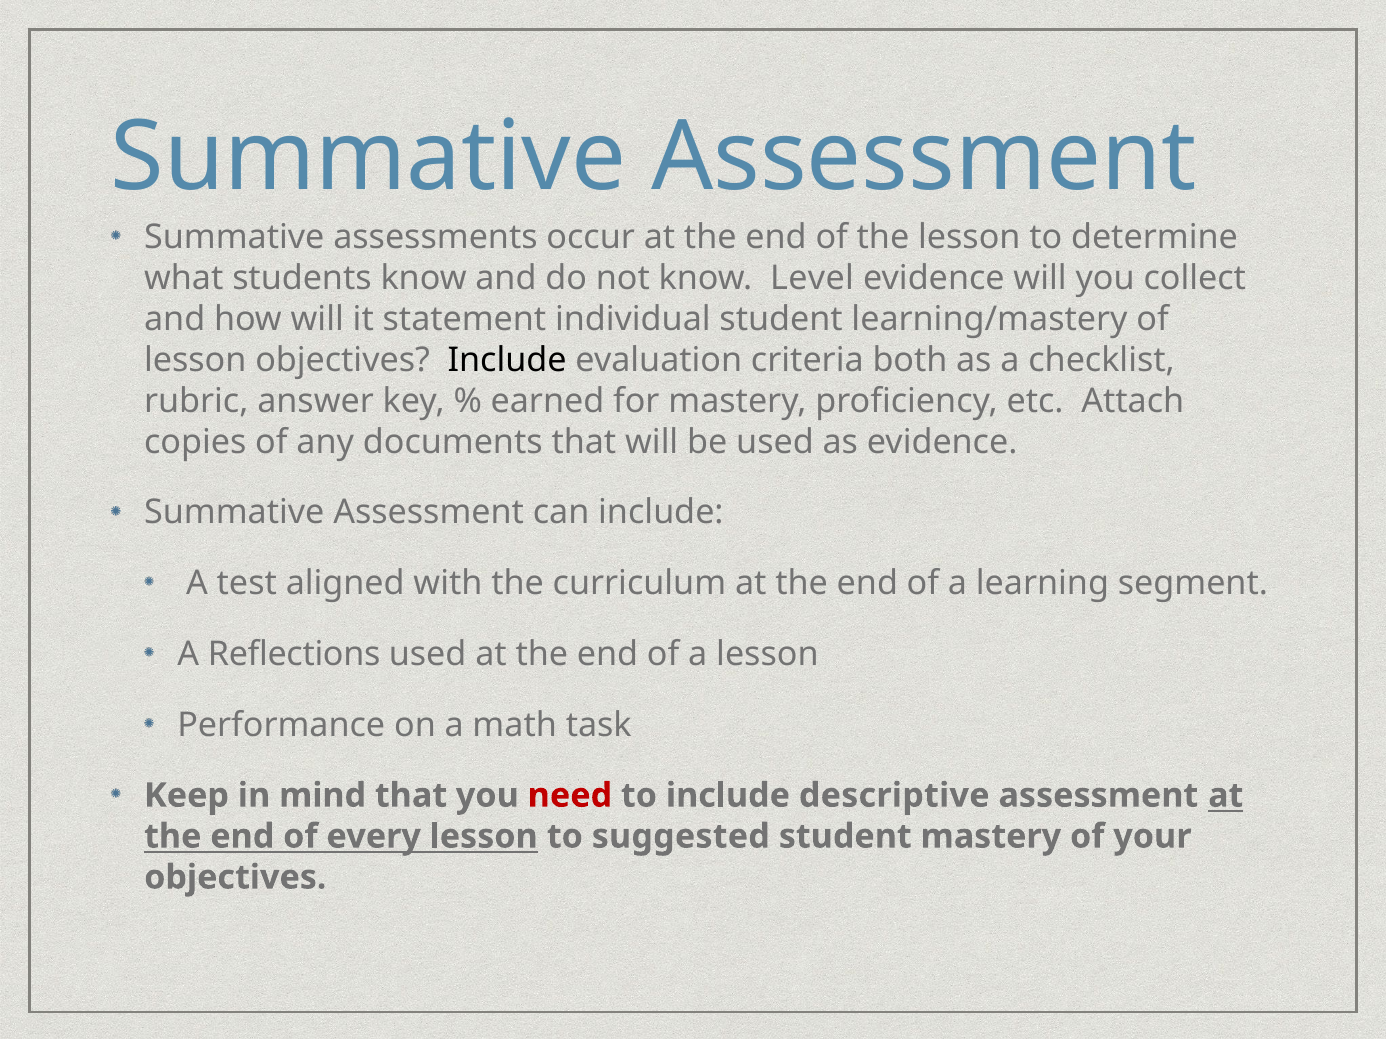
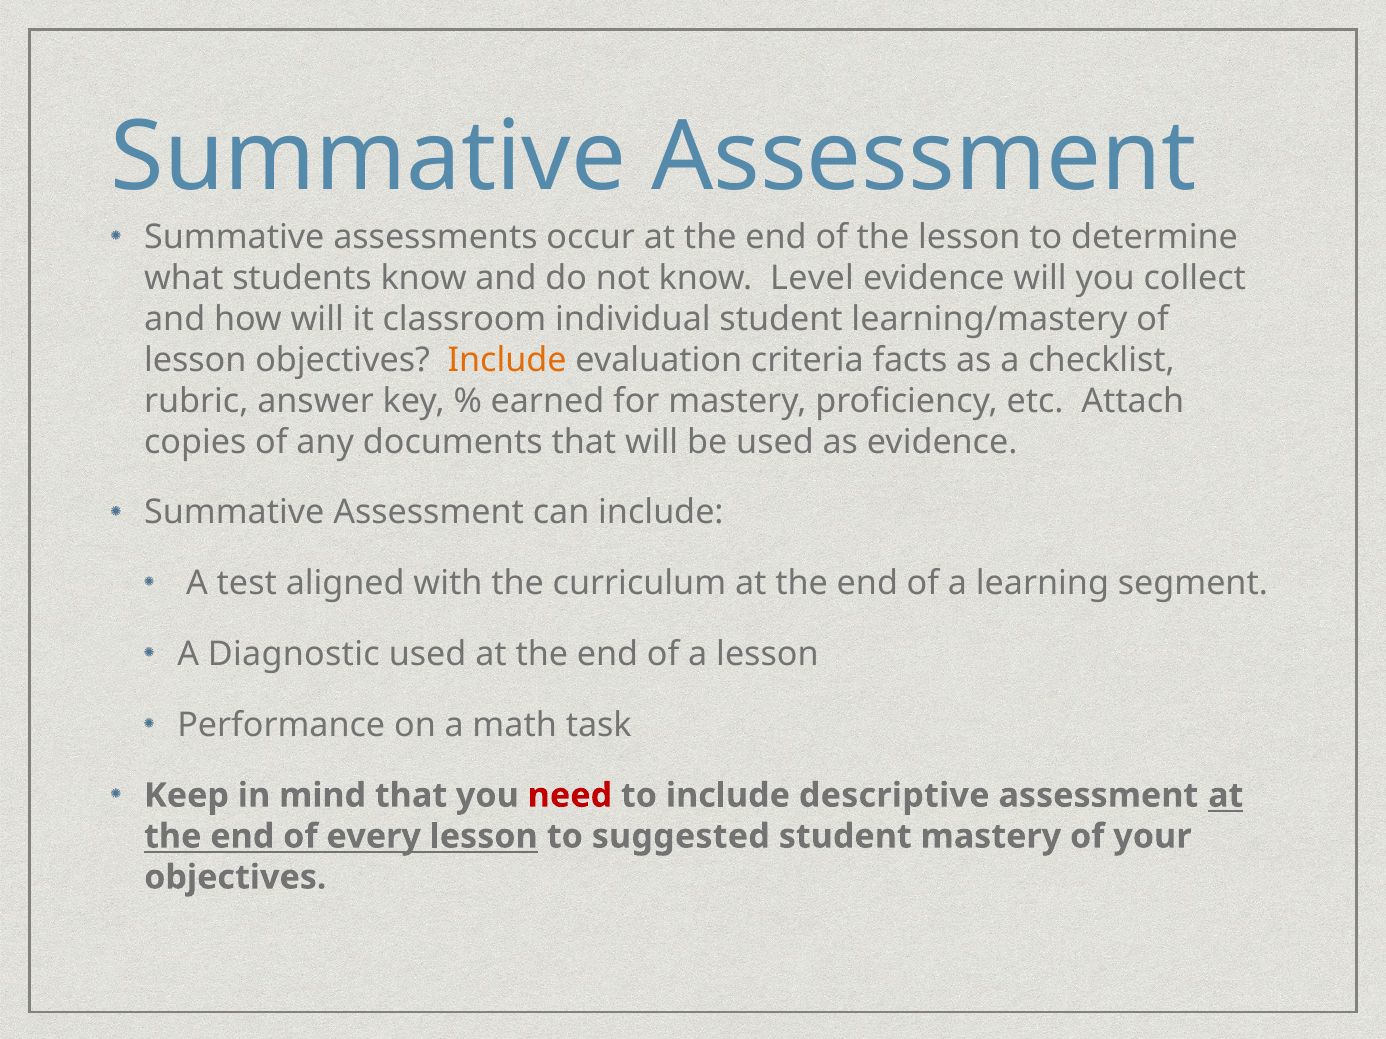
statement: statement -> classroom
Include at (507, 360) colour: black -> orange
both: both -> facts
Reflections: Reflections -> Diagnostic
